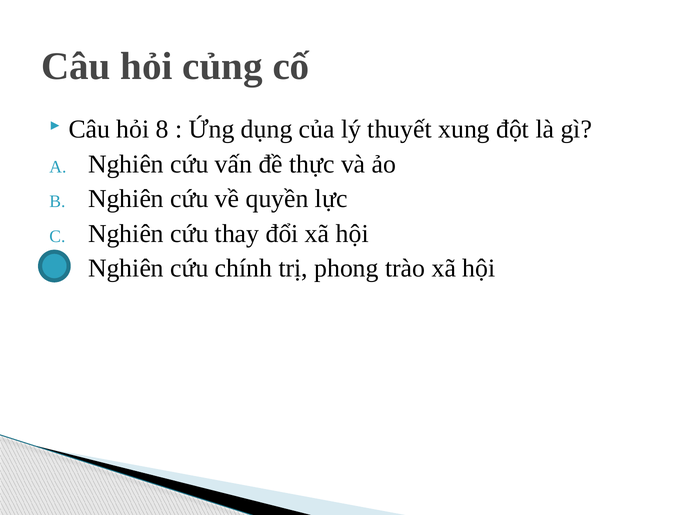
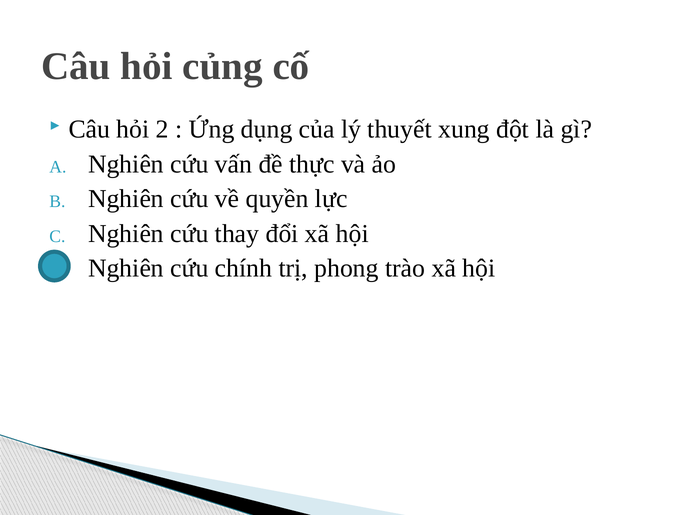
8: 8 -> 2
